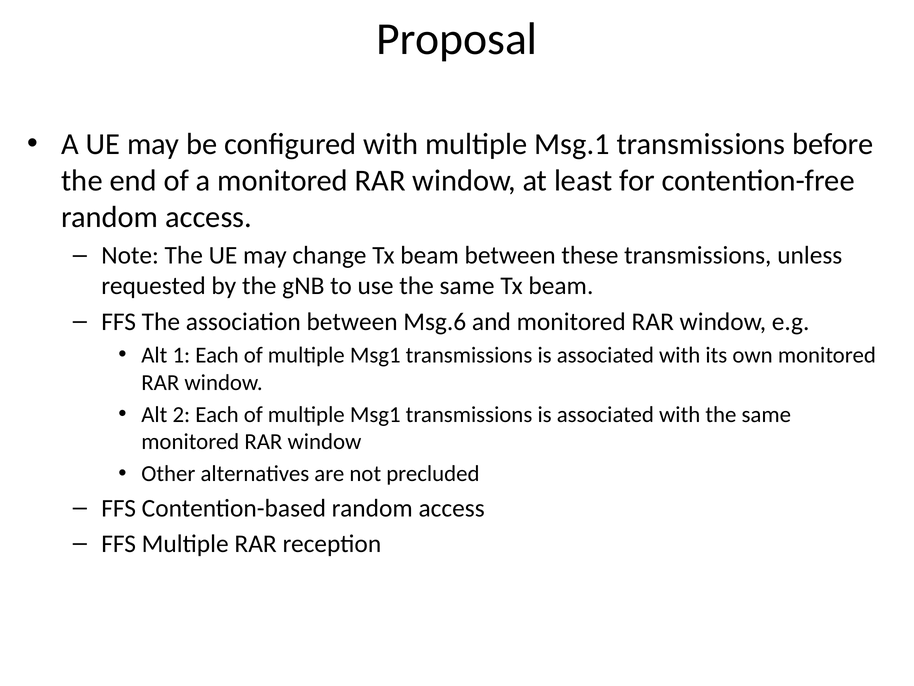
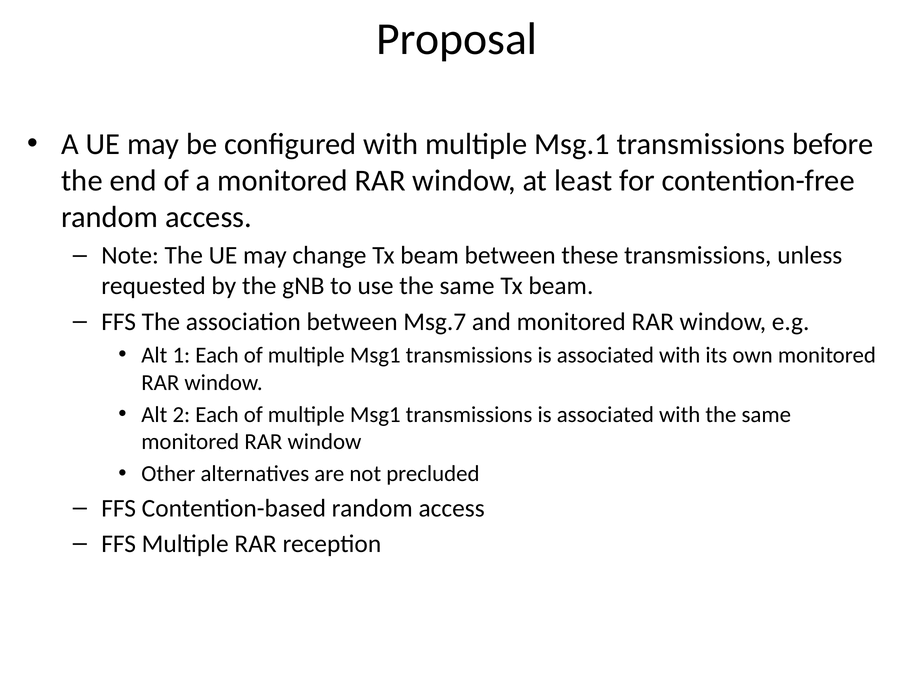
Msg.6: Msg.6 -> Msg.7
